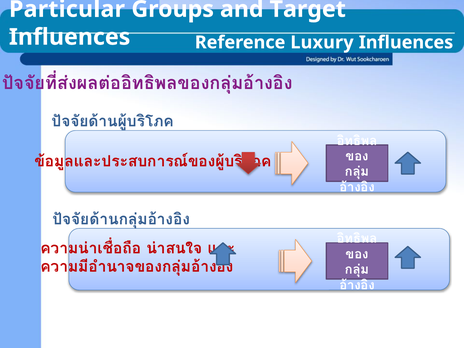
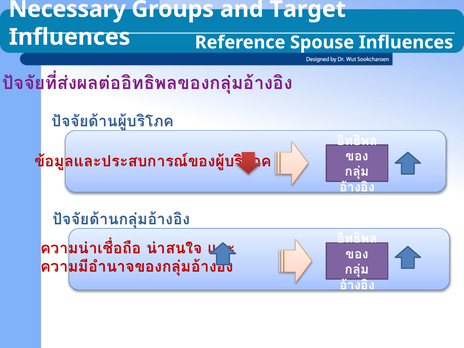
Particular: Particular -> Necessary
Luxury: Luxury -> Spouse
